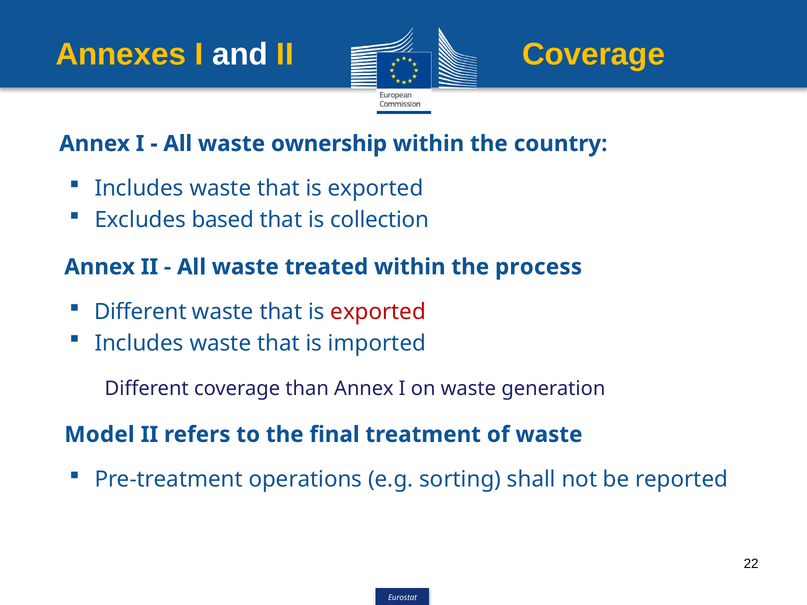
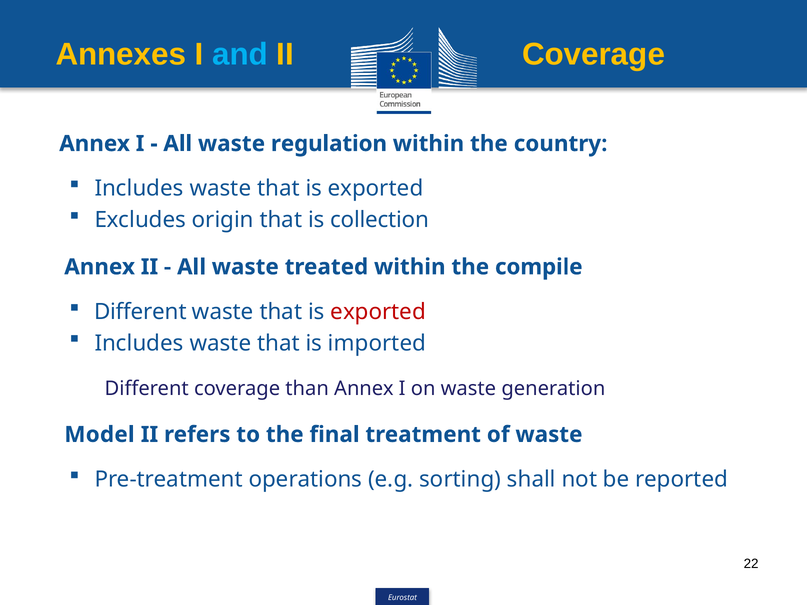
and colour: white -> light blue
ownership: ownership -> regulation
based: based -> origin
process: process -> compile
